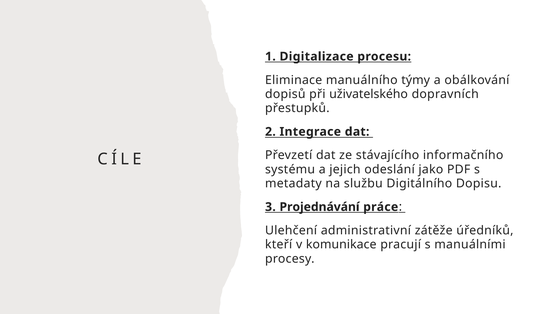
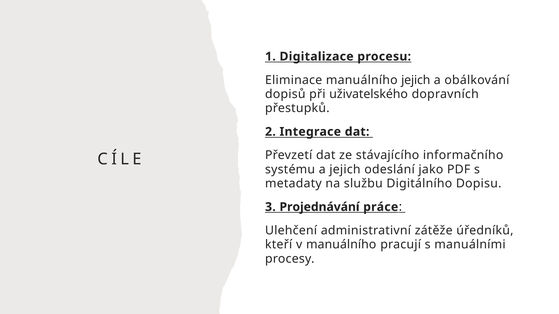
manuálního týmy: týmy -> jejich
v komunikace: komunikace -> manuálního
